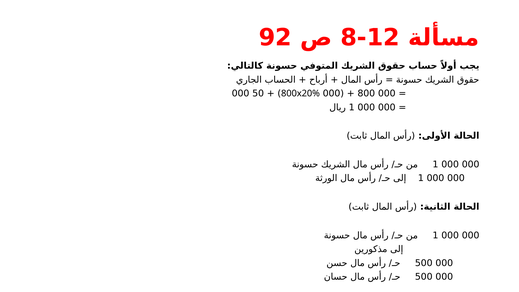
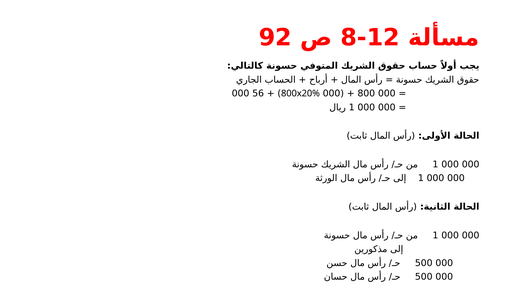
50: 50 -> 56
